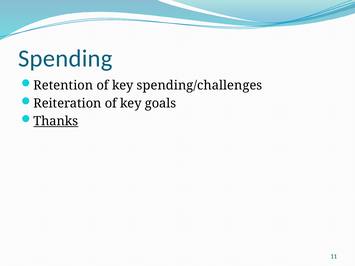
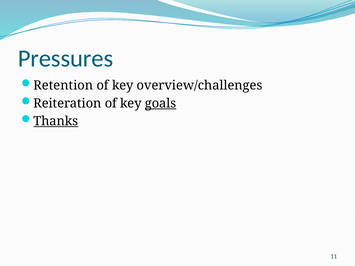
Spending: Spending -> Pressures
spending/challenges: spending/challenges -> overview/challenges
goals underline: none -> present
